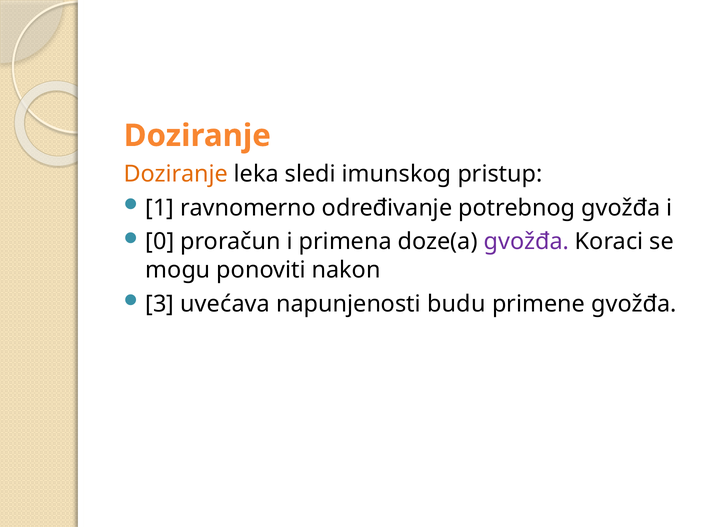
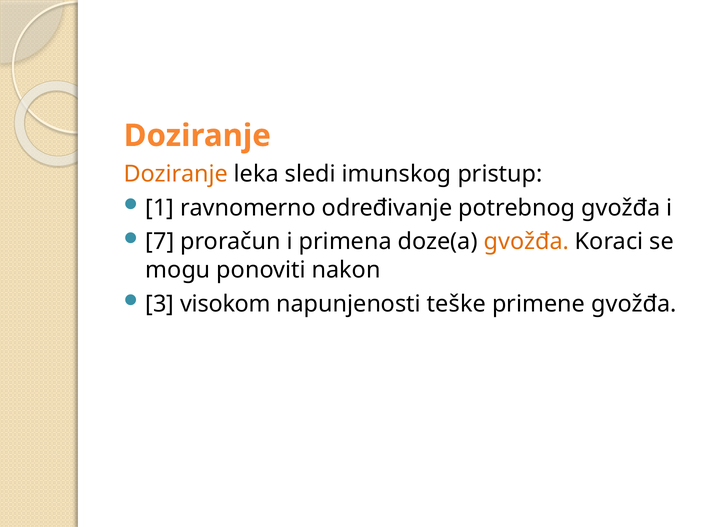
0: 0 -> 7
gvožđa at (526, 242) colour: purple -> orange
uvećava: uvećava -> visokom
budu: budu -> teške
